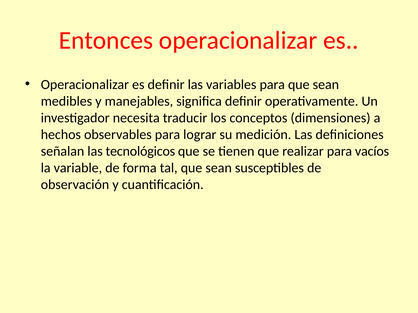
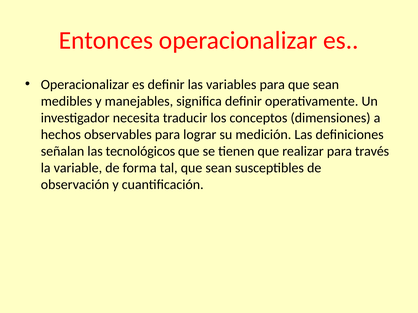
vacíos: vacíos -> través
